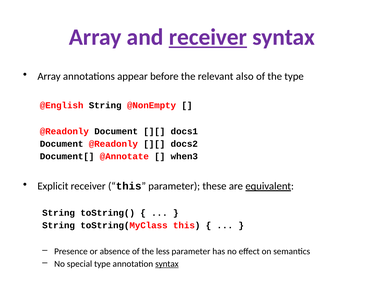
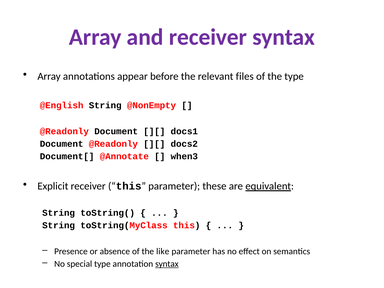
receiver at (208, 37) underline: present -> none
also: also -> files
less: less -> like
